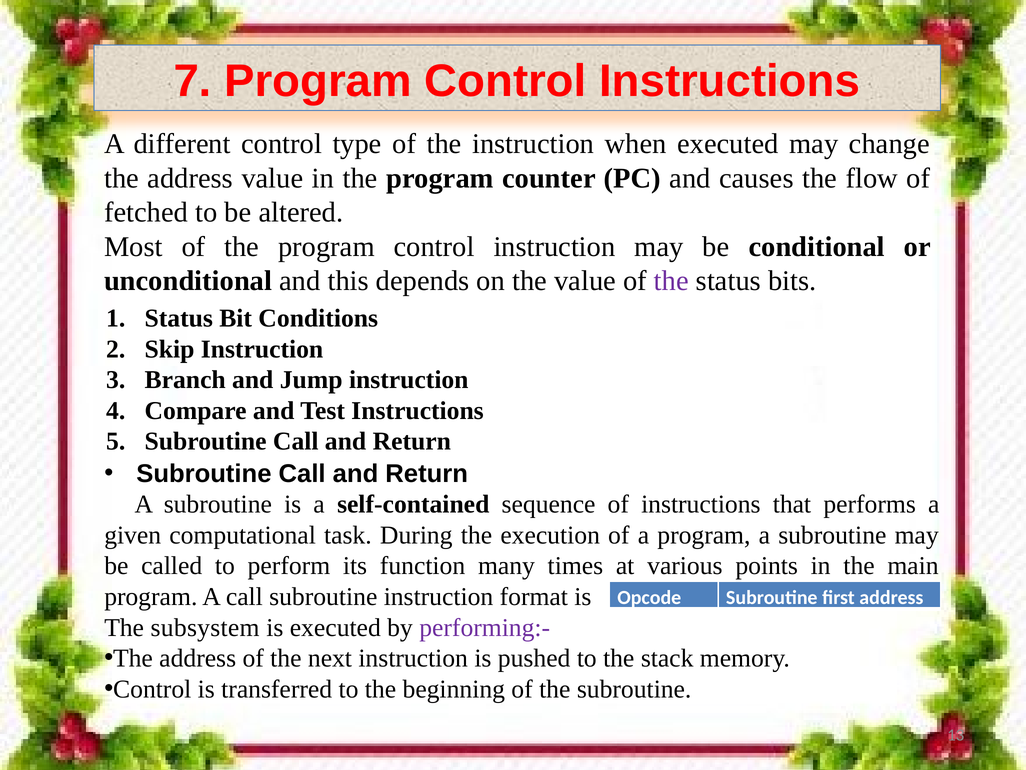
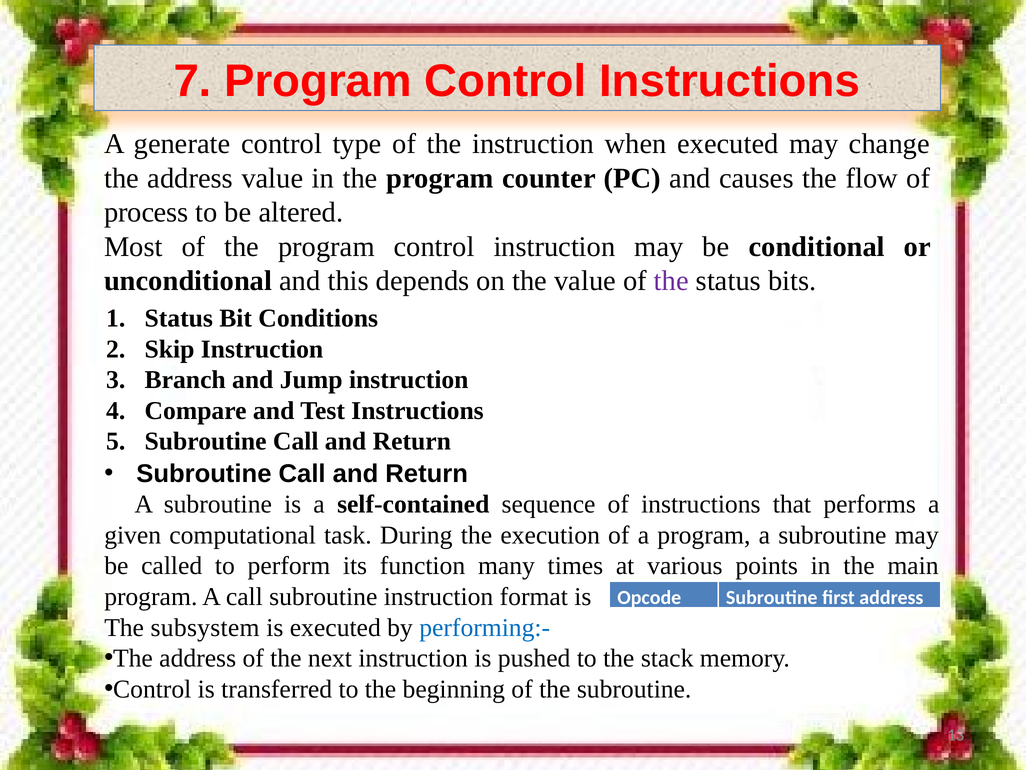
different: different -> generate
fetched: fetched -> process
performing:- colour: purple -> blue
